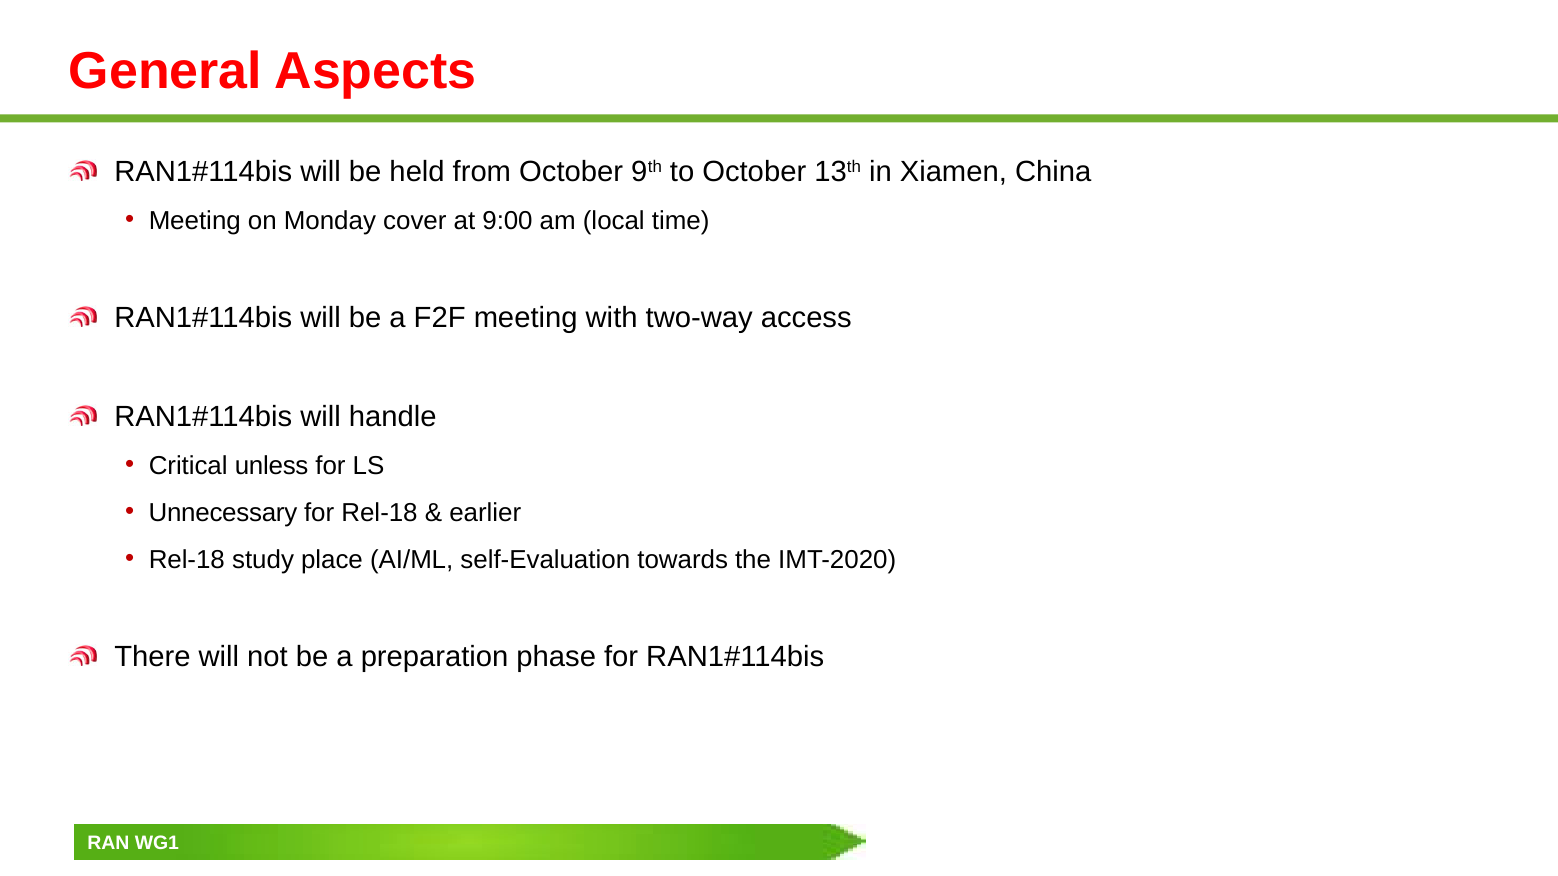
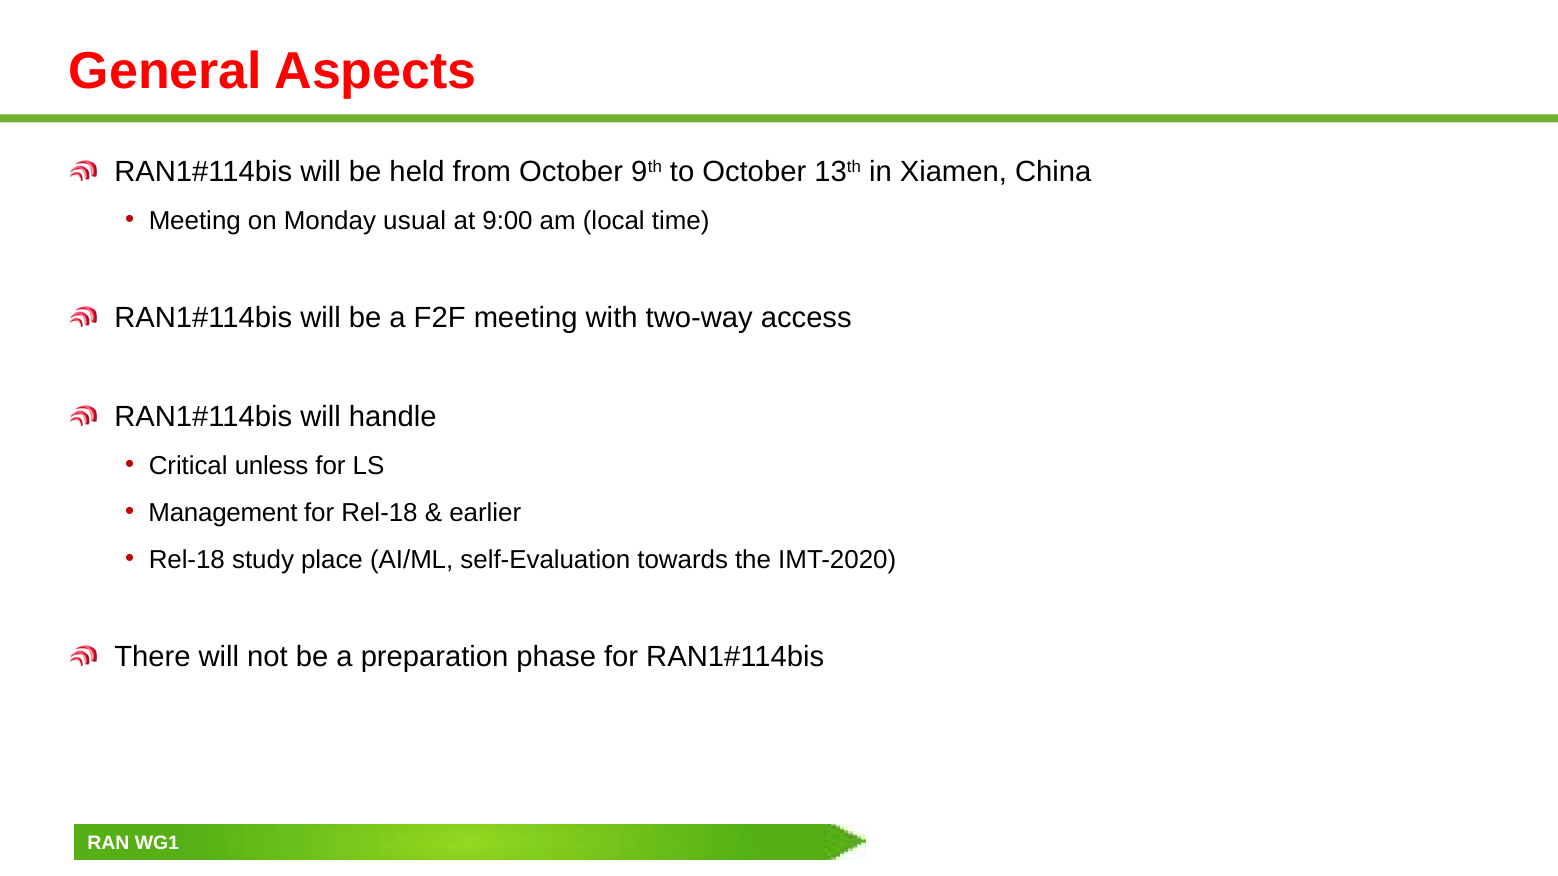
cover: cover -> usual
Unnecessary: Unnecessary -> Management
